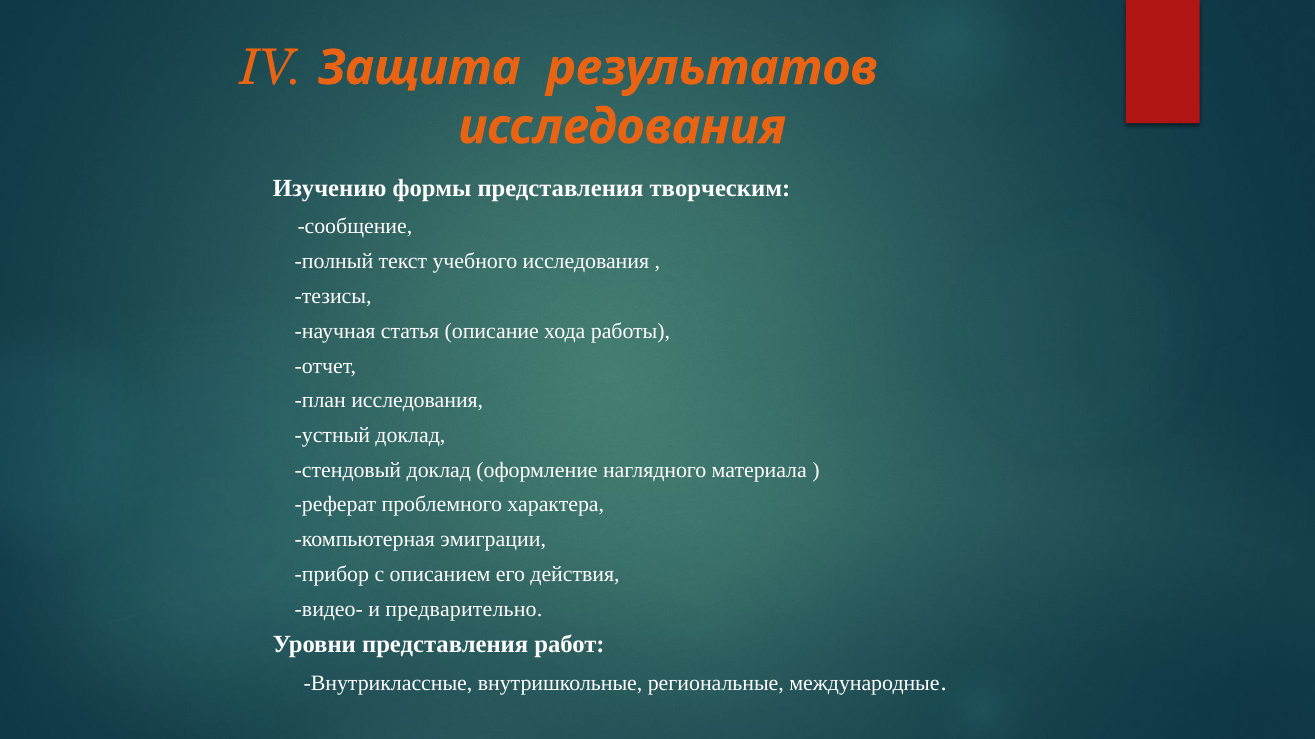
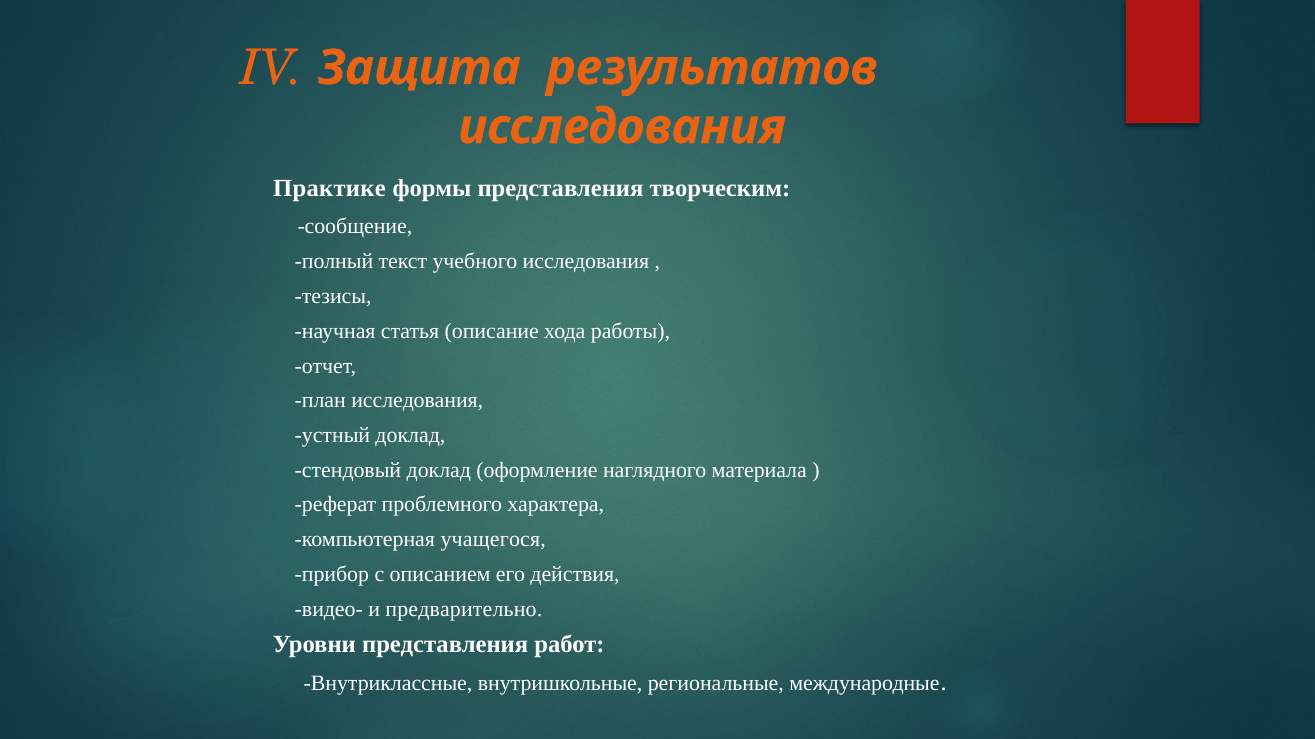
Изучению: Изучению -> Практике
эмиграции: эмиграции -> учащегося
